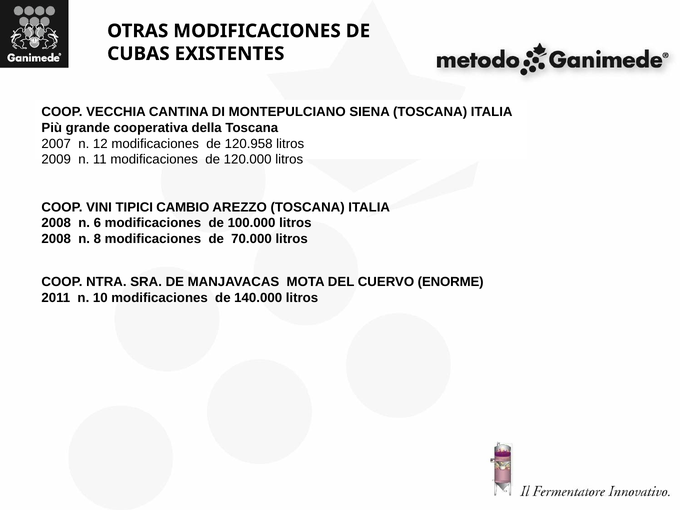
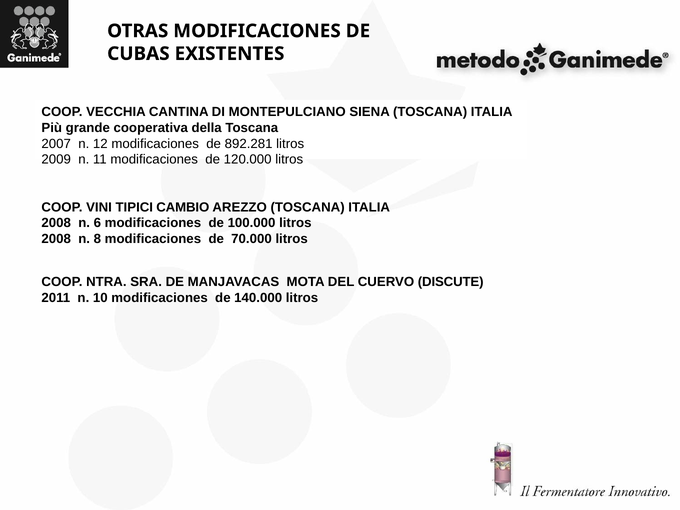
120.958: 120.958 -> 892.281
ENORME: ENORME -> DISCUTE
